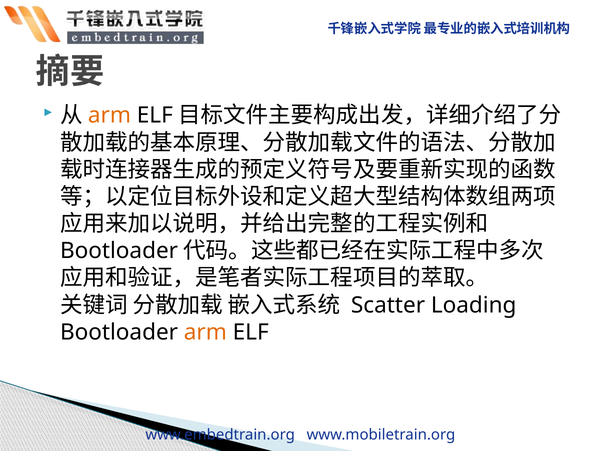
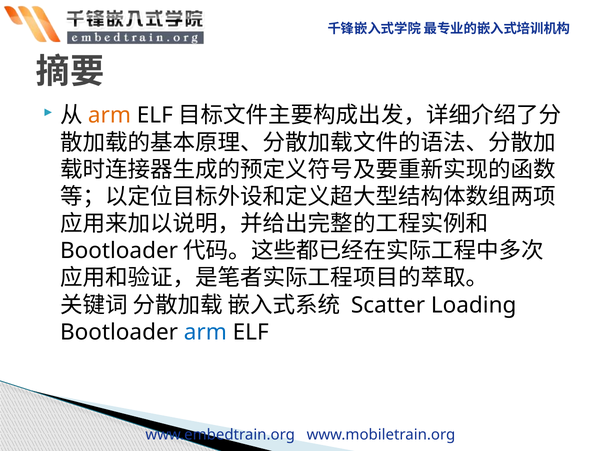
arm at (205, 332) colour: orange -> blue
